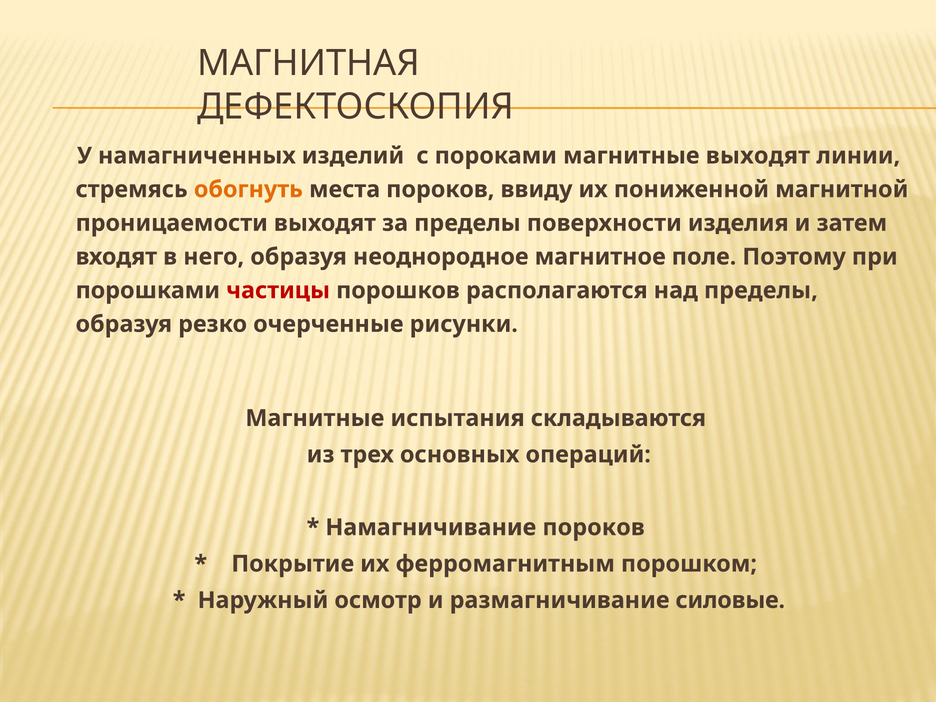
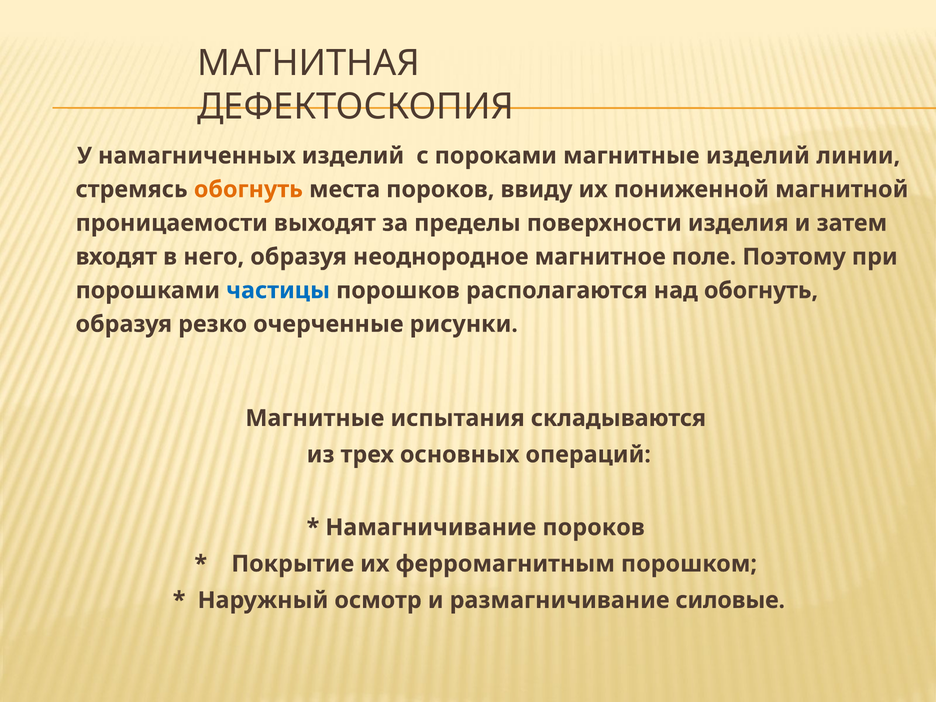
магнитные выходят: выходят -> изделий
частицы colour: red -> blue
над пределы: пределы -> обогнуть
